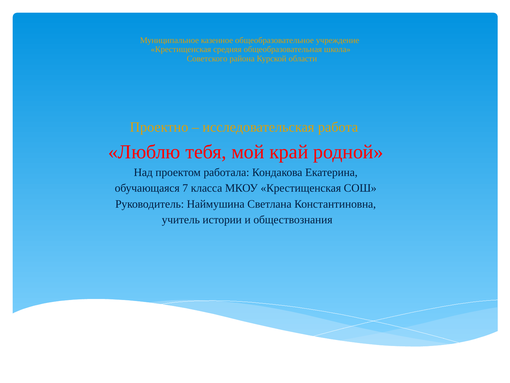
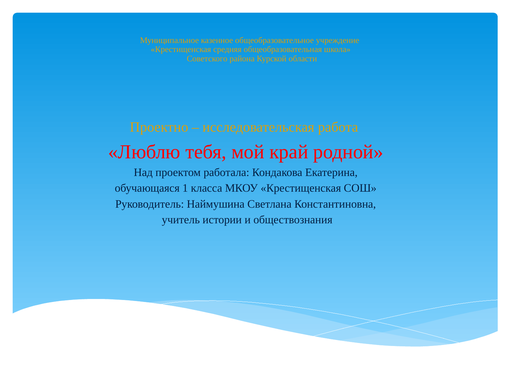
7: 7 -> 1
